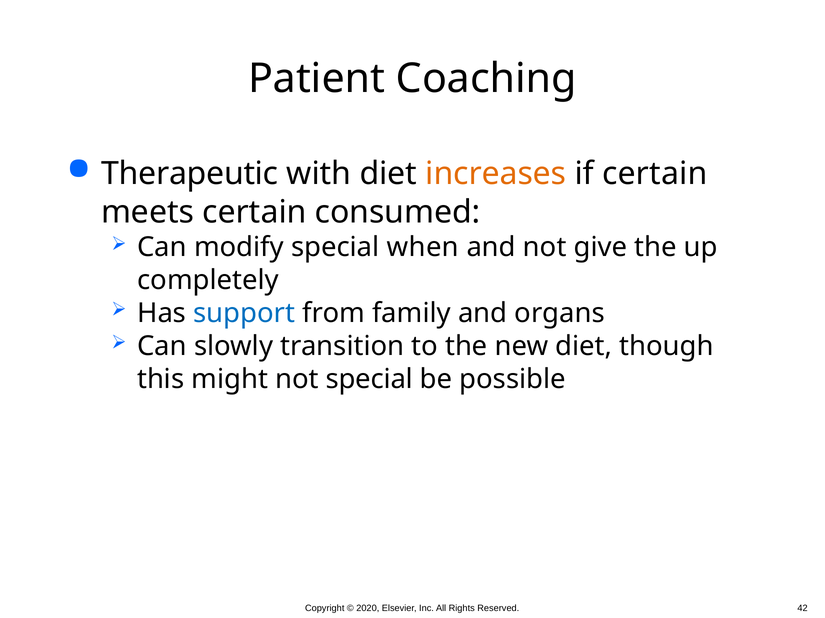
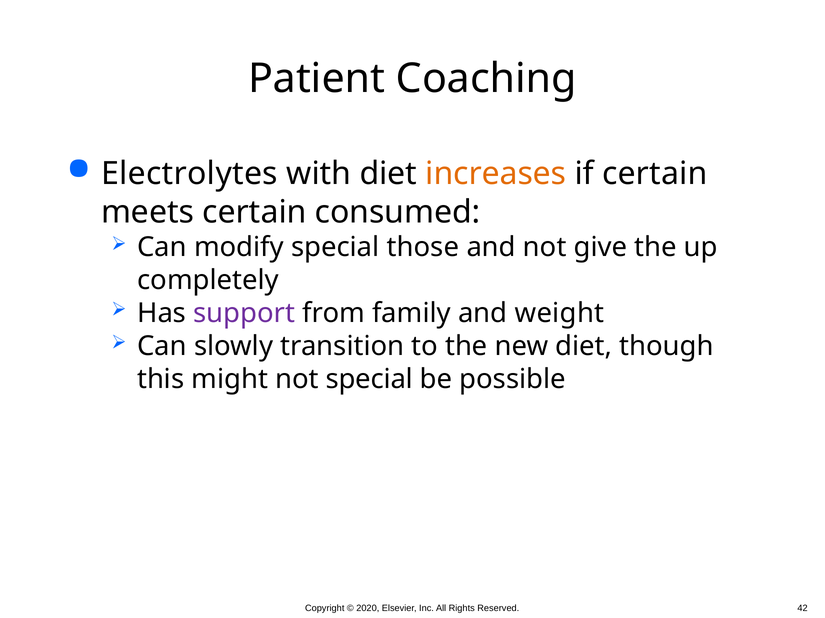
Therapeutic: Therapeutic -> Electrolytes
when: when -> those
support colour: blue -> purple
organs: organs -> weight
